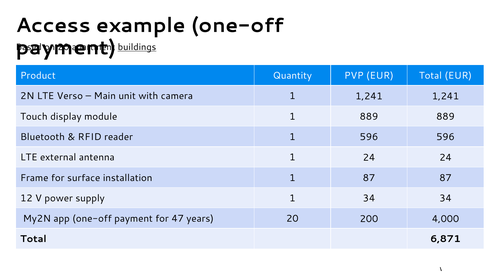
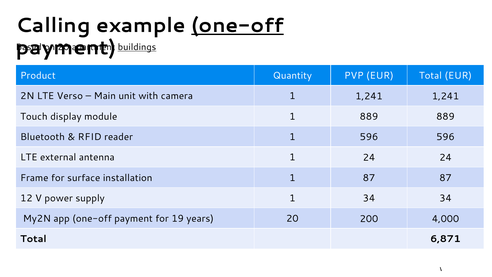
Access: Access -> Calling
one-off at (238, 25) underline: none -> present
47: 47 -> 19
